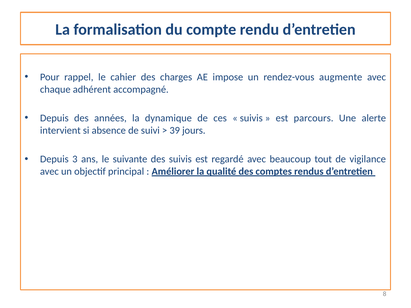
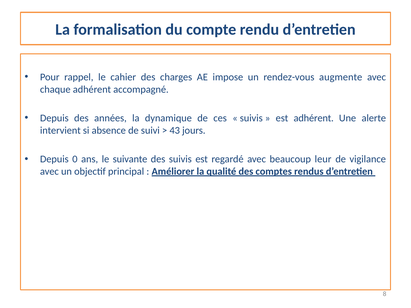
est parcours: parcours -> adhérent
39: 39 -> 43
3: 3 -> 0
tout: tout -> leur
